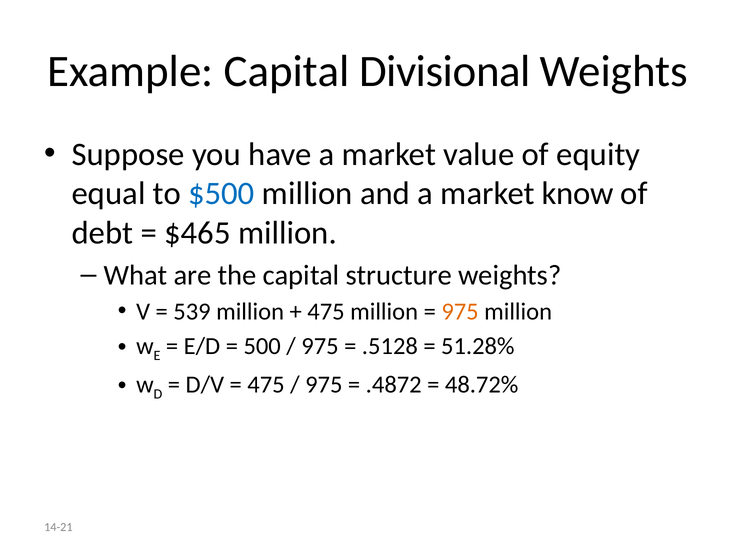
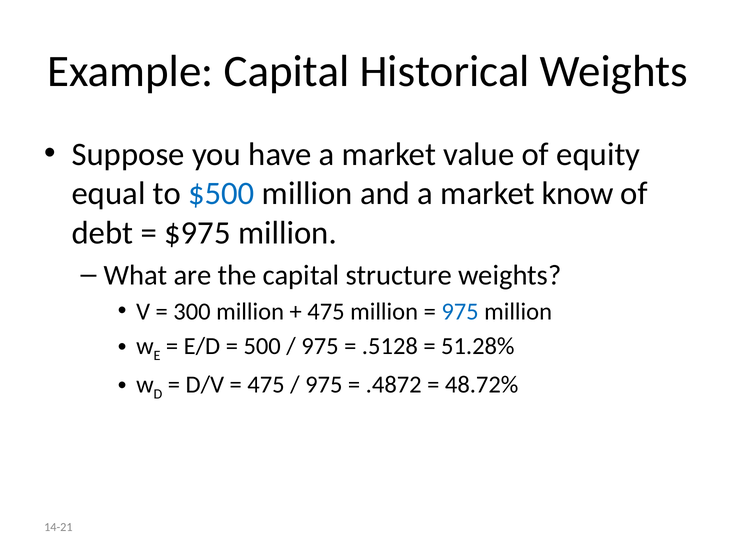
Divisional: Divisional -> Historical
$465: $465 -> $975
539: 539 -> 300
975 at (460, 312) colour: orange -> blue
